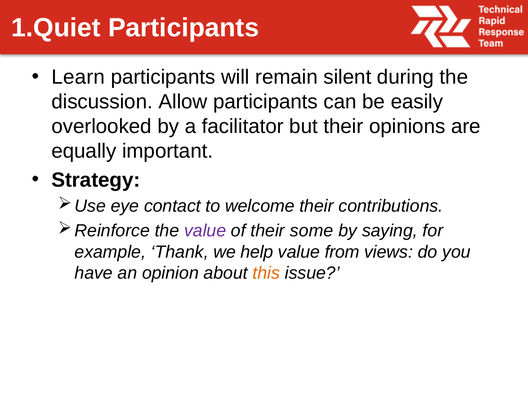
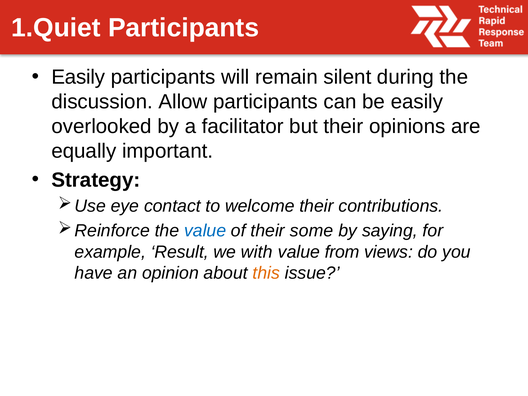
Learn at (78, 77): Learn -> Easily
value at (205, 231) colour: purple -> blue
Thank: Thank -> Result
help: help -> with
